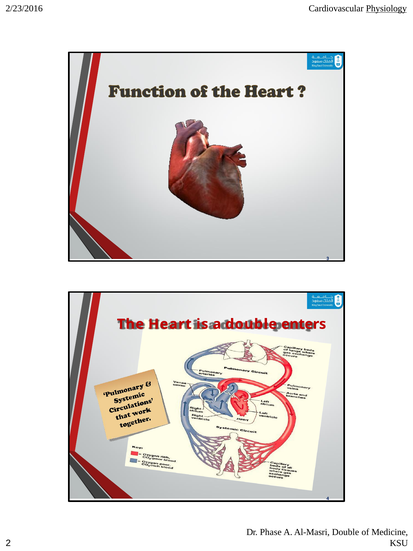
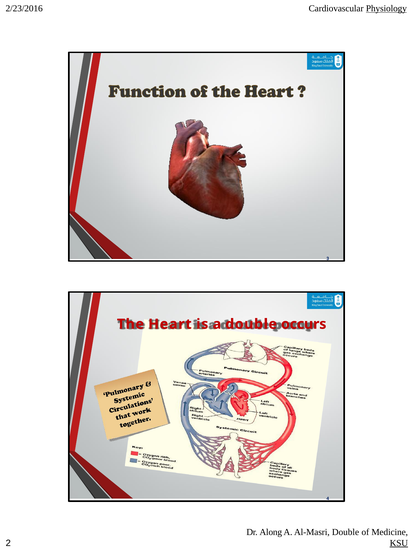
enters: enters -> occurs
Phase: Phase -> Along
KSU underline: none -> present
